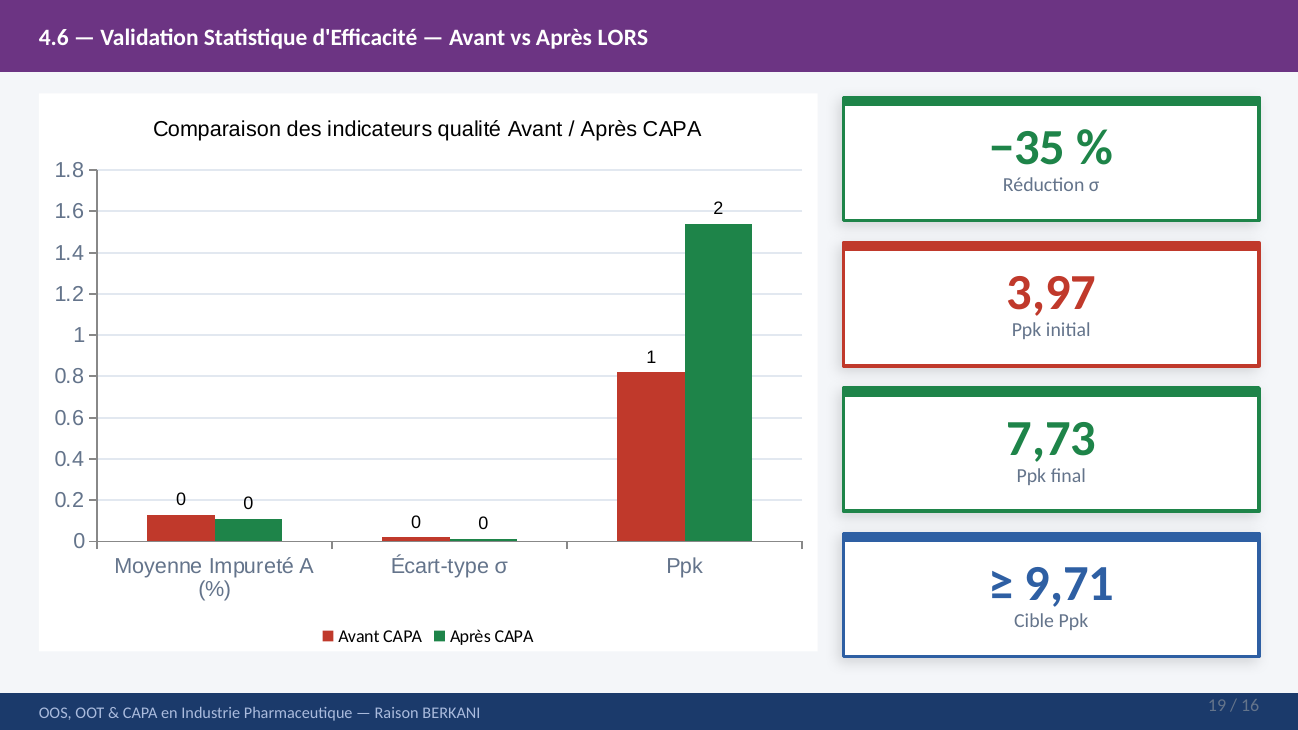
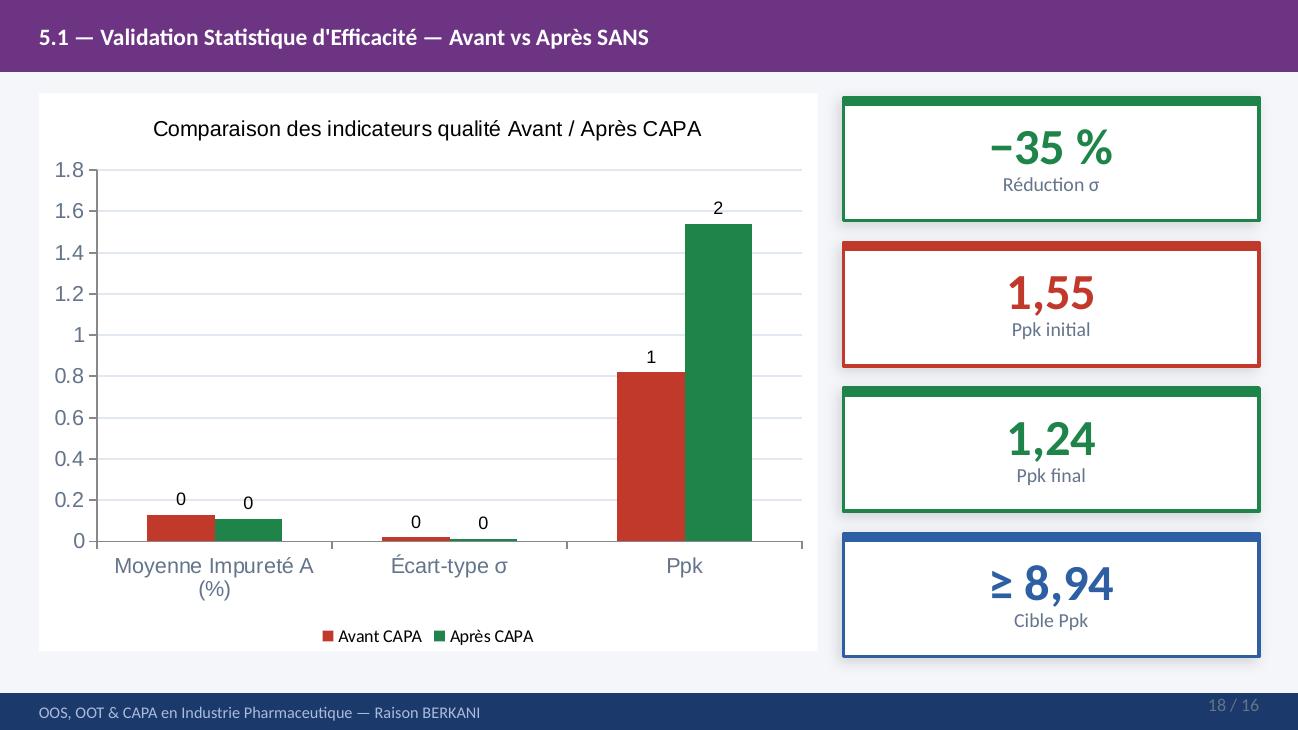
4.6: 4.6 -> 5.1
LORS: LORS -> SANS
3,97: 3,97 -> 1,55
7,73: 7,73 -> 1,24
9,71: 9,71 -> 8,94
19: 19 -> 18
